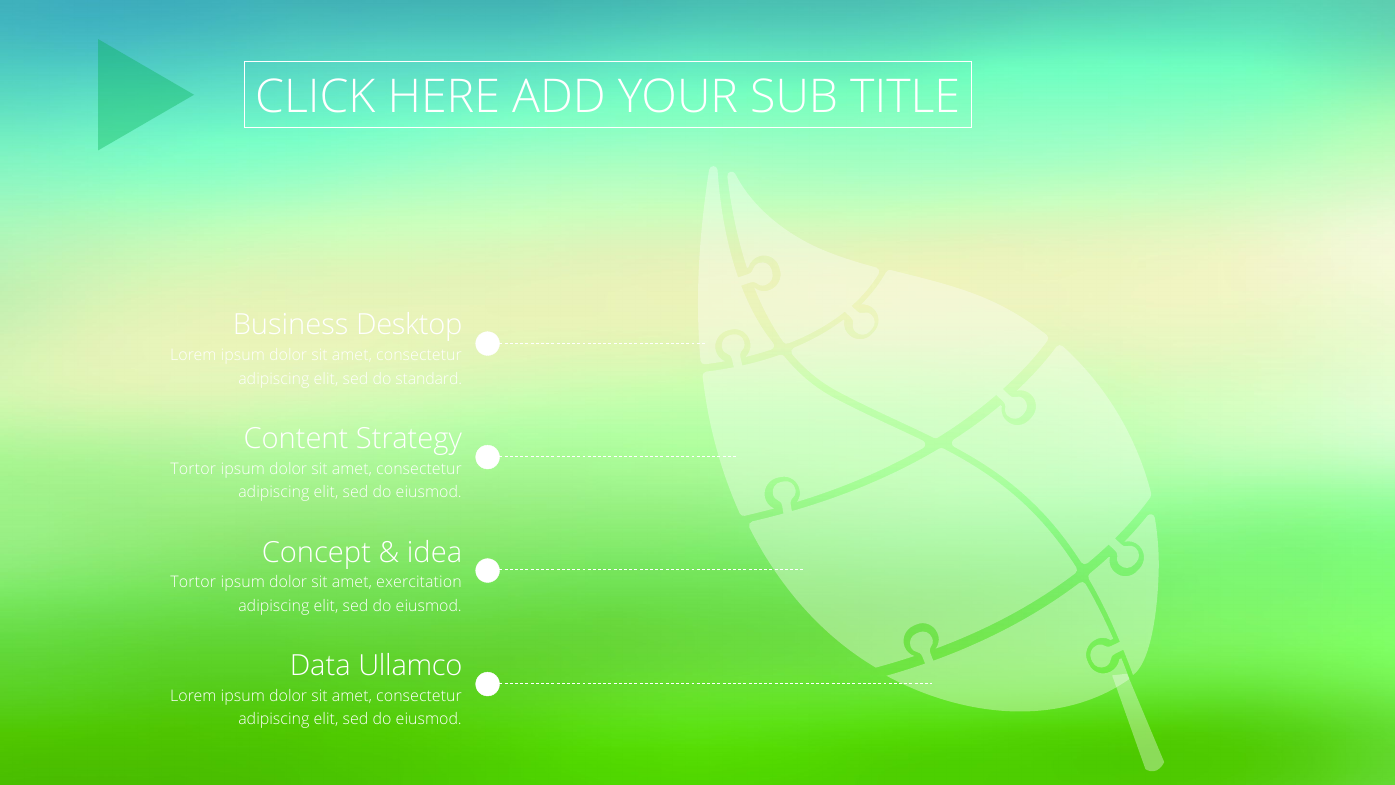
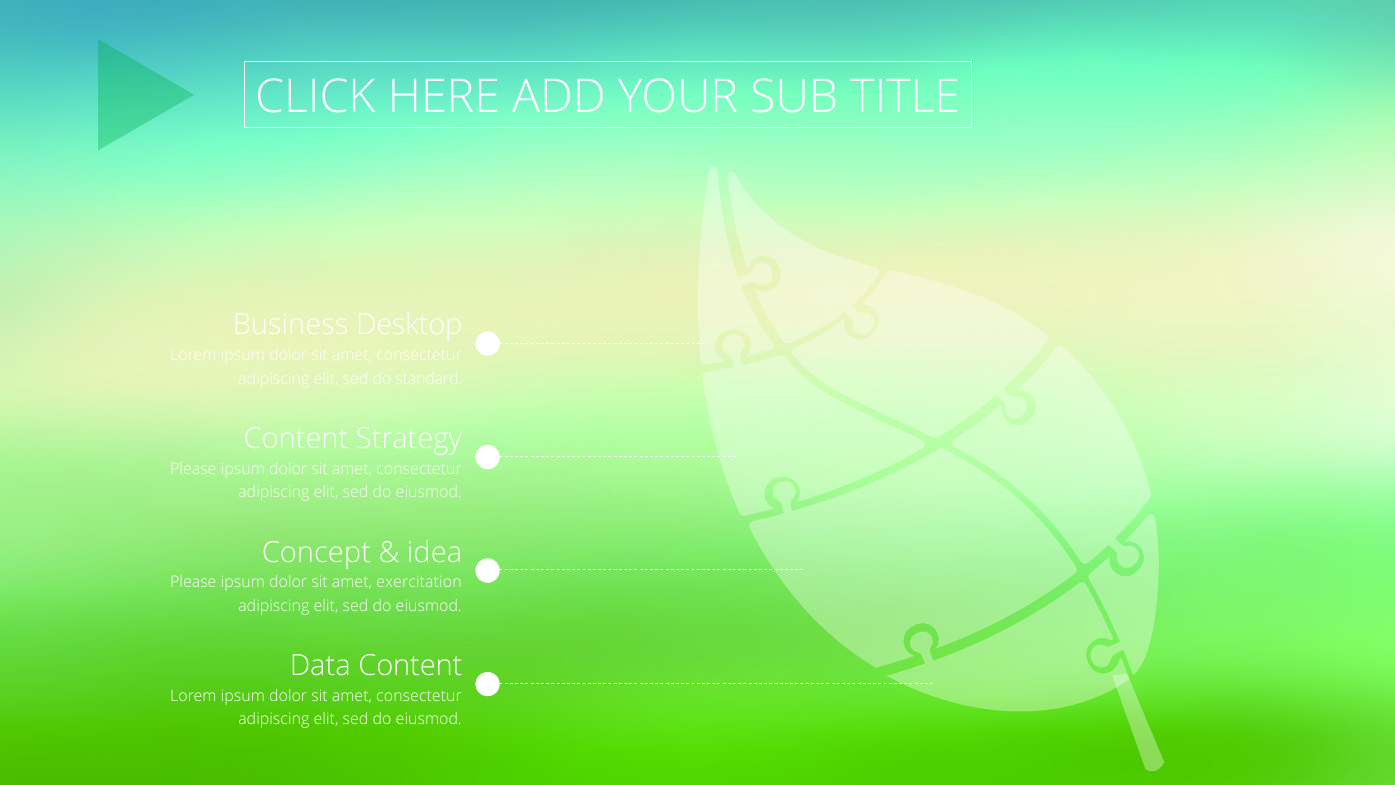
Tortor at (193, 469): Tortor -> Please
Tortor at (193, 582): Tortor -> Please
Data Ullamco: Ullamco -> Content
